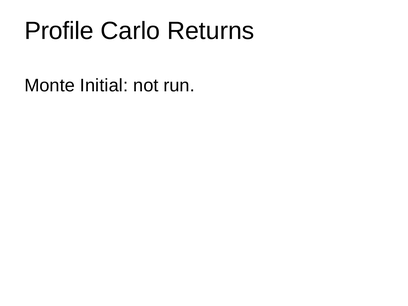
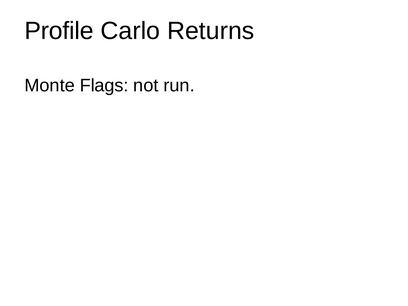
Initial: Initial -> Flags
